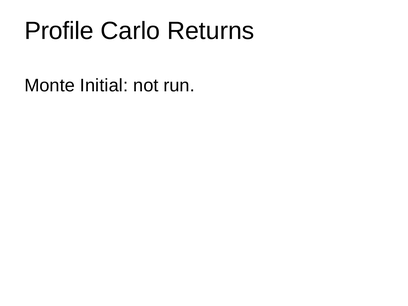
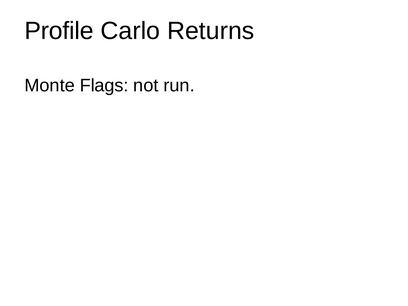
Initial: Initial -> Flags
